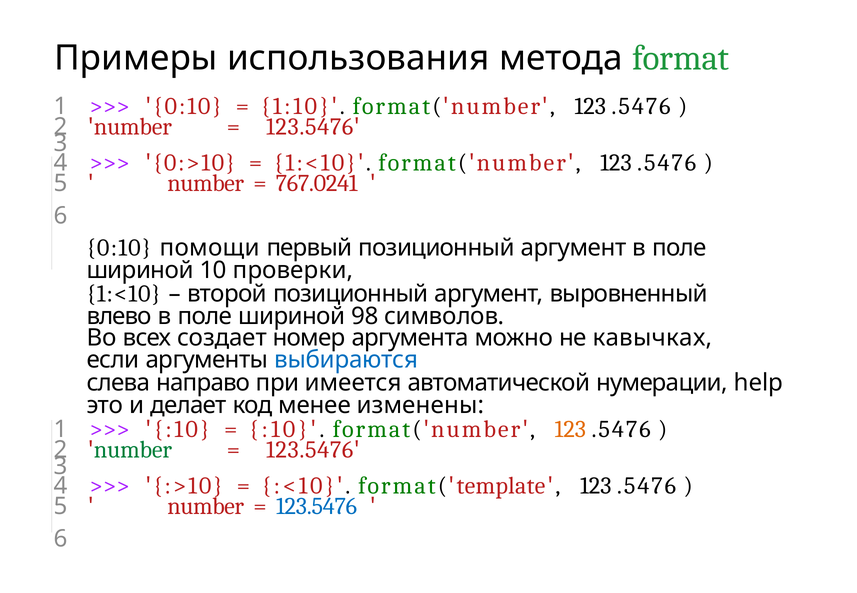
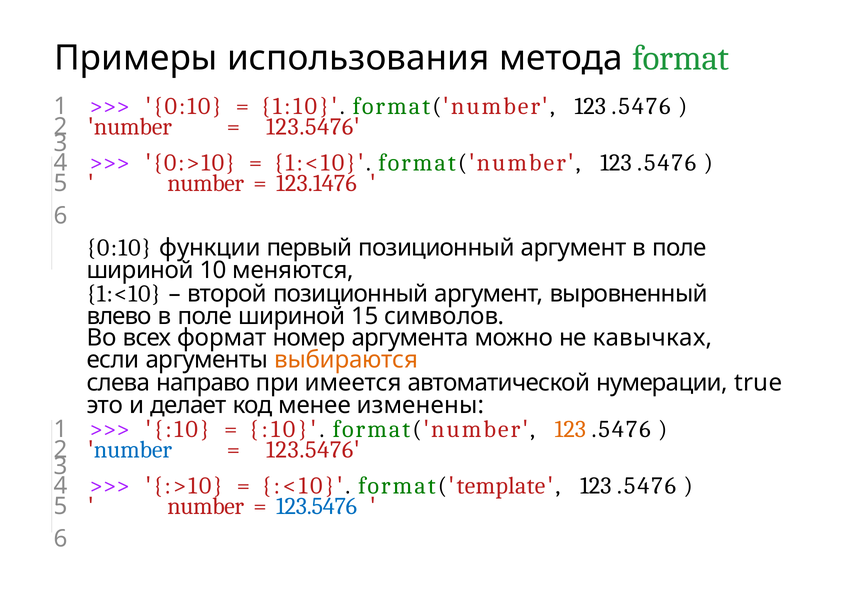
767.0241: 767.0241 -> 123.1476
помощи: помощи -> функции
проверки: проверки -> меняются
98: 98 -> 15
создает: создает -> формат
выбираются colour: blue -> orange
help: help -> true
number at (133, 450) colour: green -> blue
